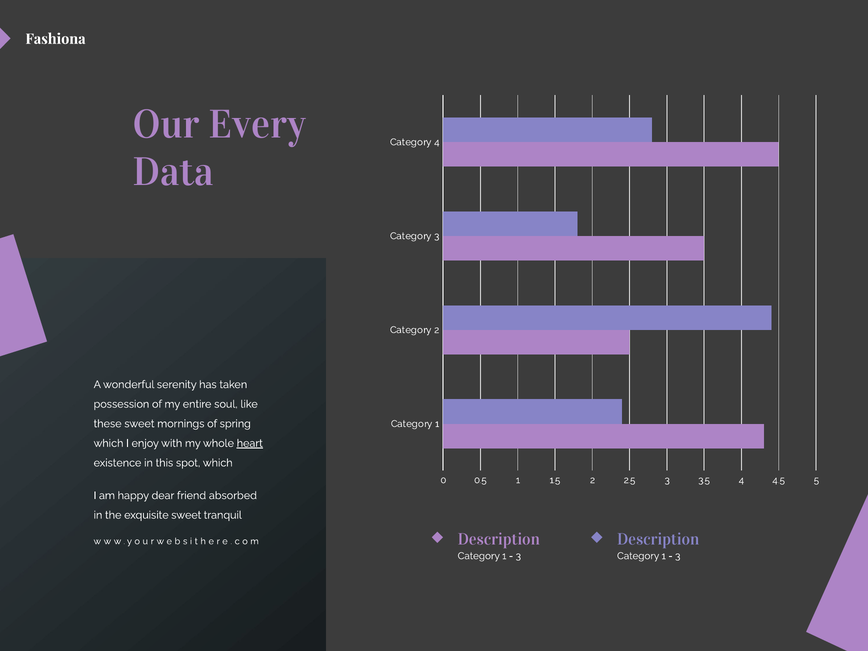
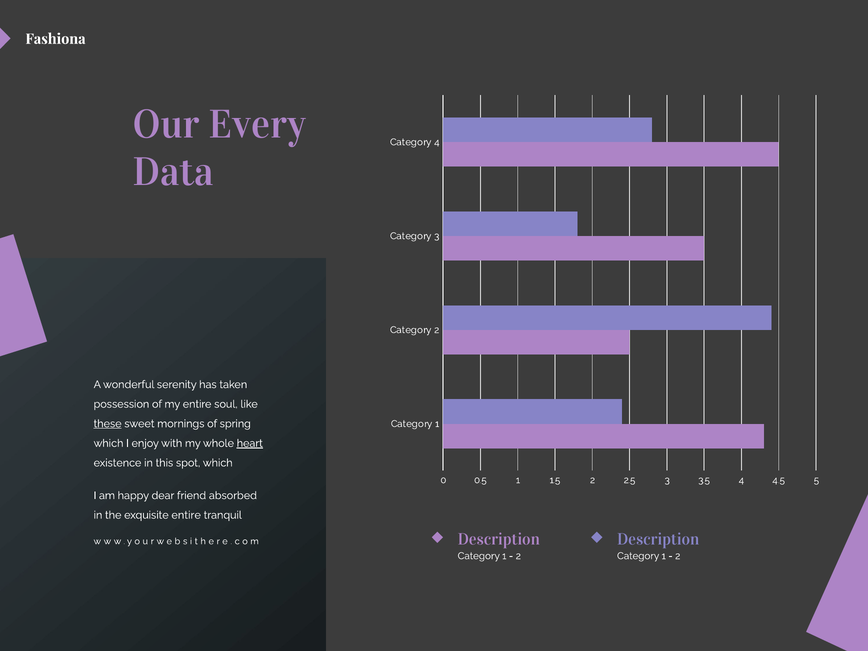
these underline: none -> present
exquisite sweet: sweet -> entire
3 at (518, 556): 3 -> 2
3 at (678, 556): 3 -> 2
